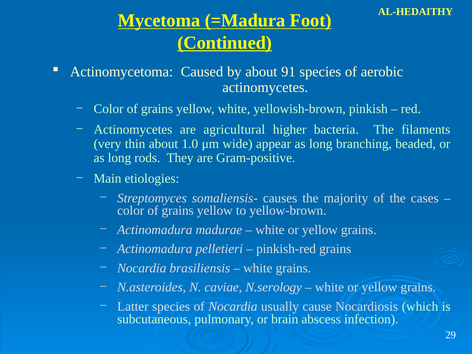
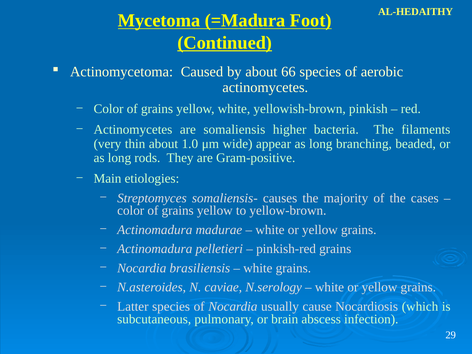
91: 91 -> 66
agricultural: agricultural -> somaliensis
